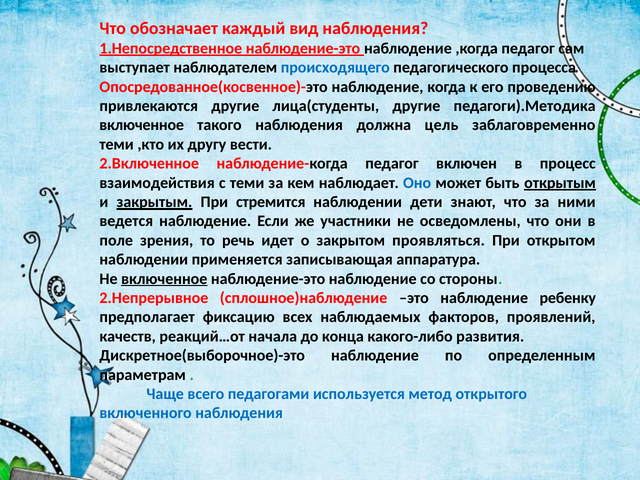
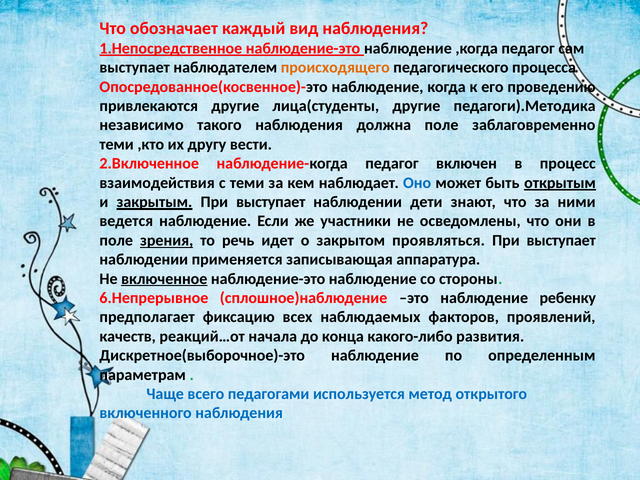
происходящего colour: blue -> orange
включенное at (142, 125): включенное -> независимо
должна цель: цель -> поле
закрытым При стремится: стремится -> выступает
зрения underline: none -> present
открытом at (561, 240): открытом -> выступает
2.Непрерывное: 2.Непрерывное -> 6.Непрерывное
